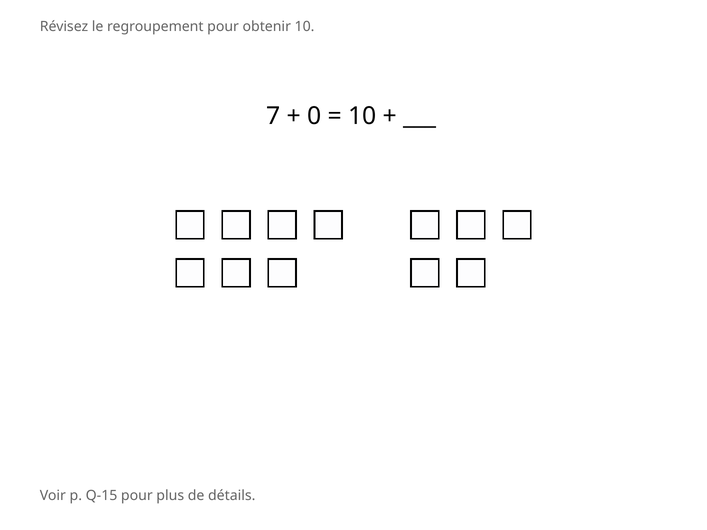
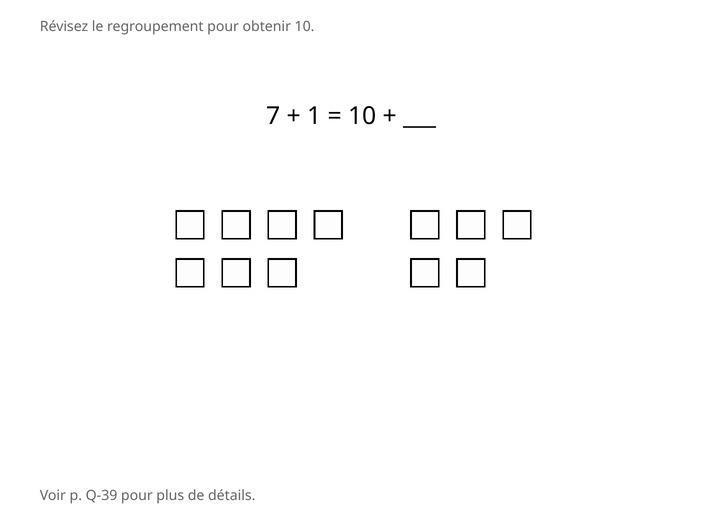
0: 0 -> 1
Q-15: Q-15 -> Q-39
